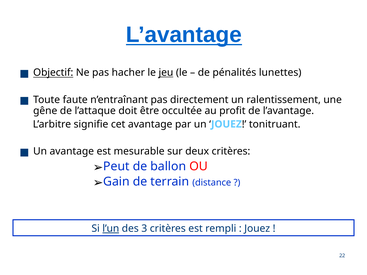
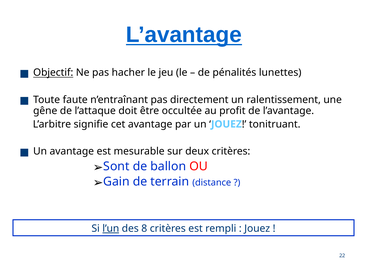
jeu underline: present -> none
Peut: Peut -> Sont
3: 3 -> 8
